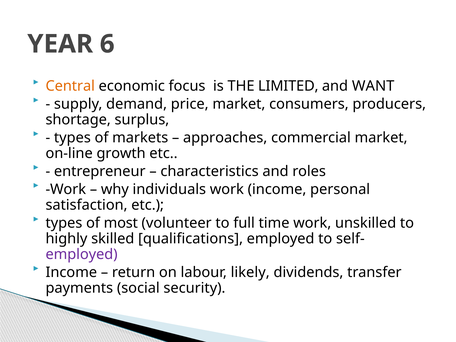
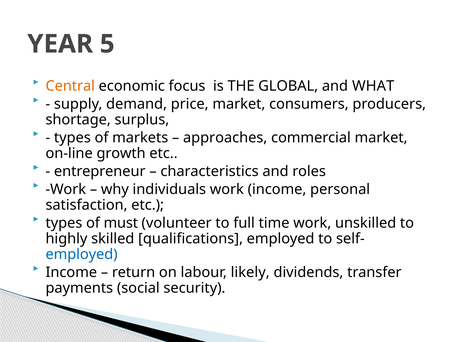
6: 6 -> 5
LIMITED: LIMITED -> GLOBAL
WANT: WANT -> WHAT
most: most -> must
employed at (82, 254) colour: purple -> blue
